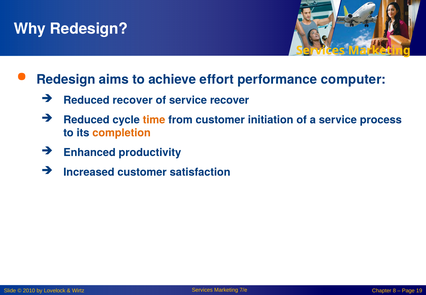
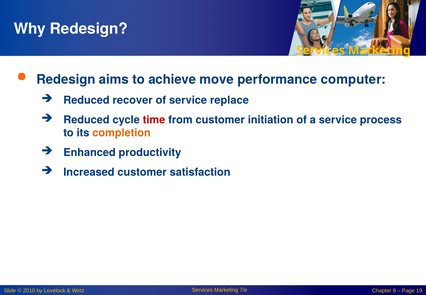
effort: effort -> move
service recover: recover -> replace
time colour: orange -> red
